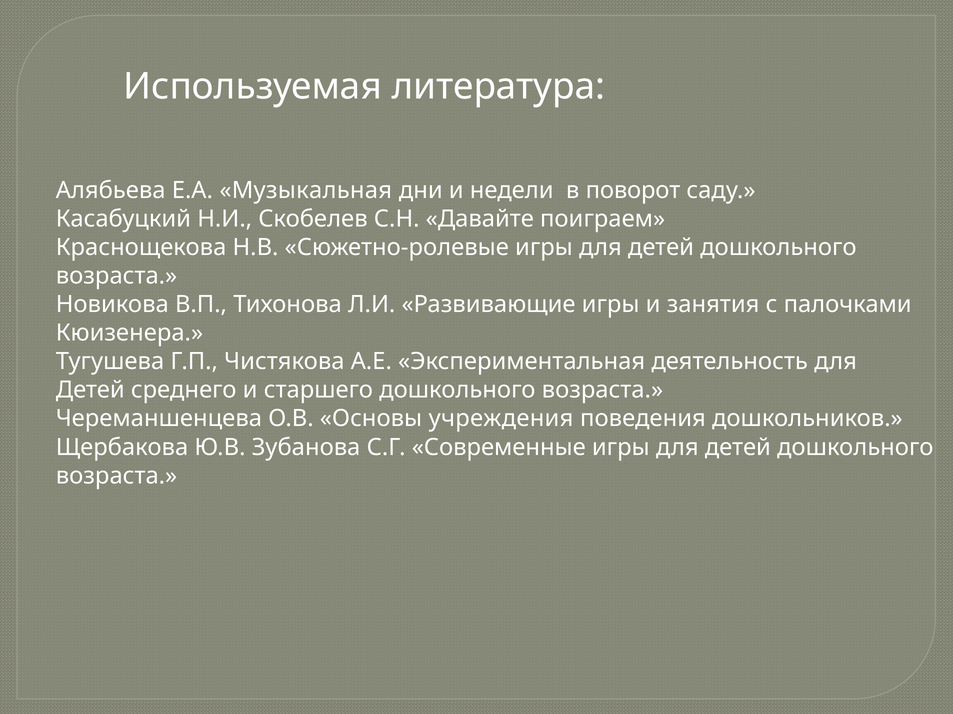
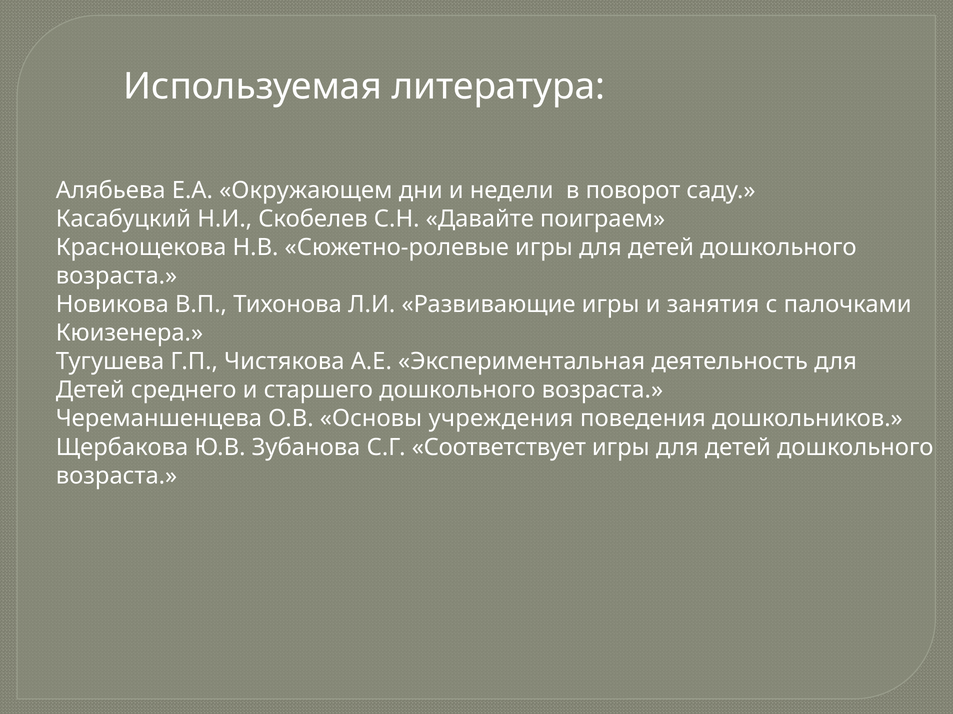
Музыкальная: Музыкальная -> Окружающем
Современные: Современные -> Соответствует
